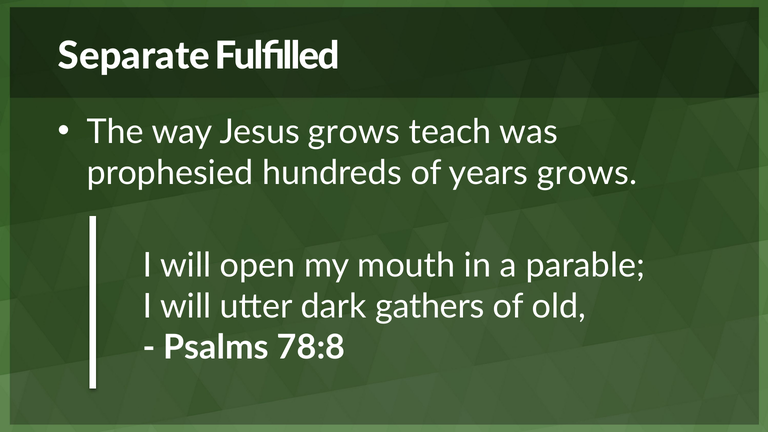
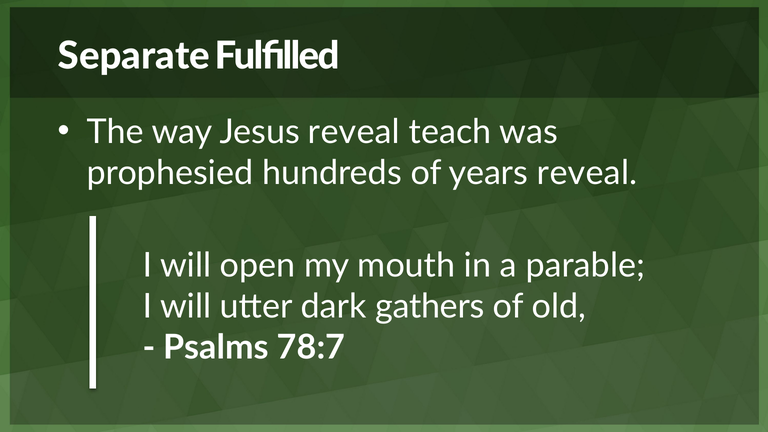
Jesus grows: grows -> reveal
years grows: grows -> reveal
78:8: 78:8 -> 78:7
